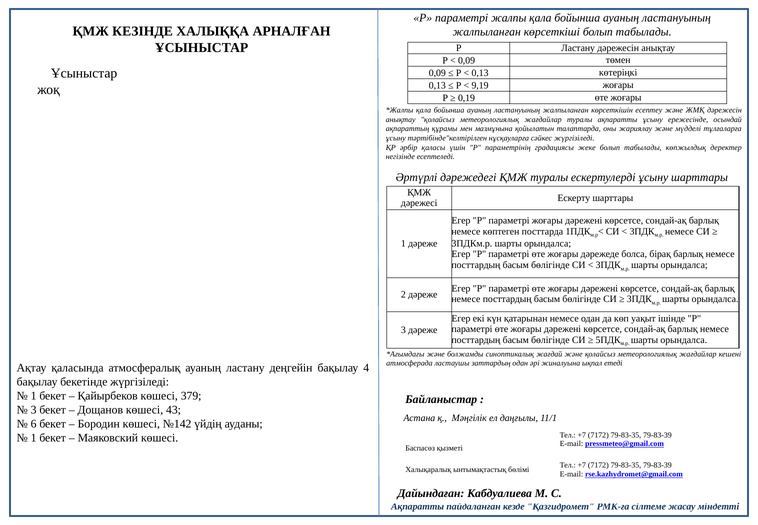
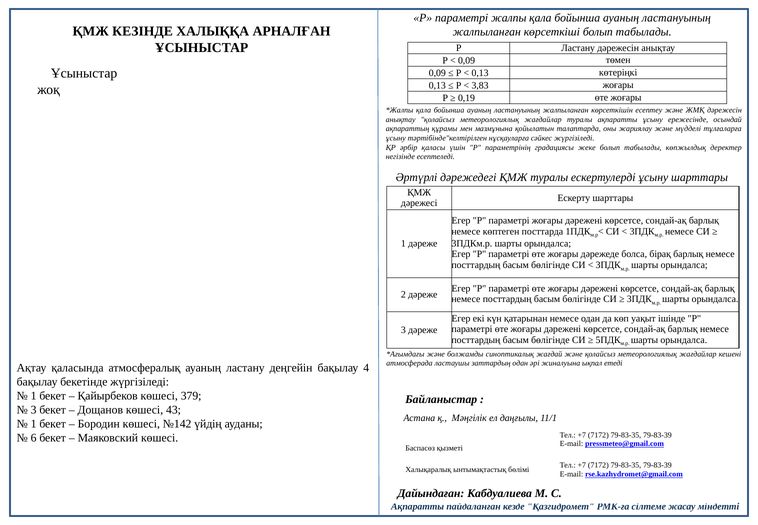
9,19: 9,19 -> 3,83
6 at (34, 424): 6 -> 1
1 at (34, 438): 1 -> 6
